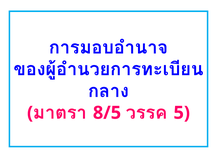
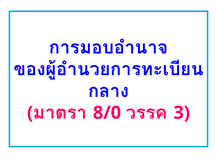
8/5: 8/5 -> 8/0
5: 5 -> 3
